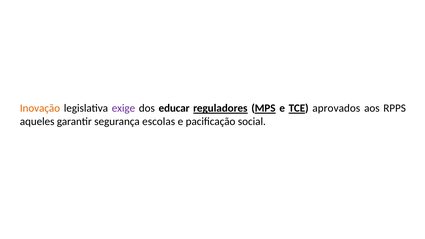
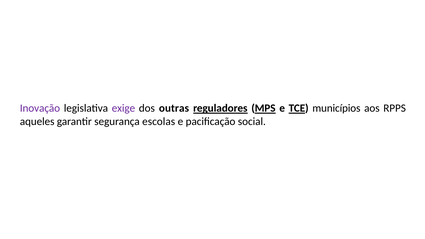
Inovação colour: orange -> purple
educar: educar -> outras
aprovados: aprovados -> municípios
